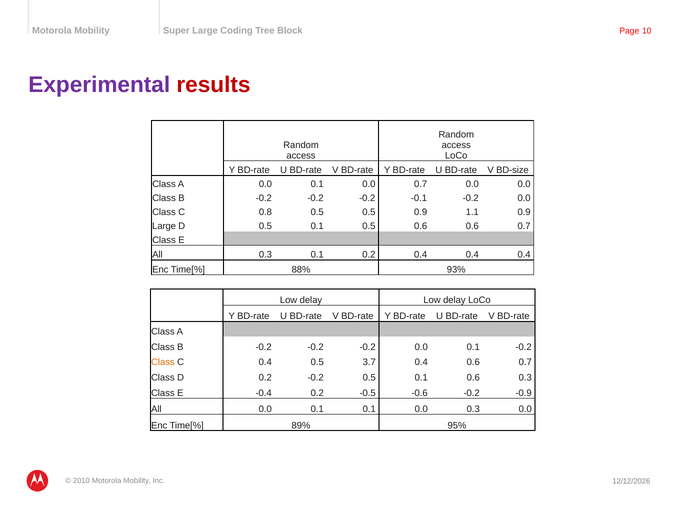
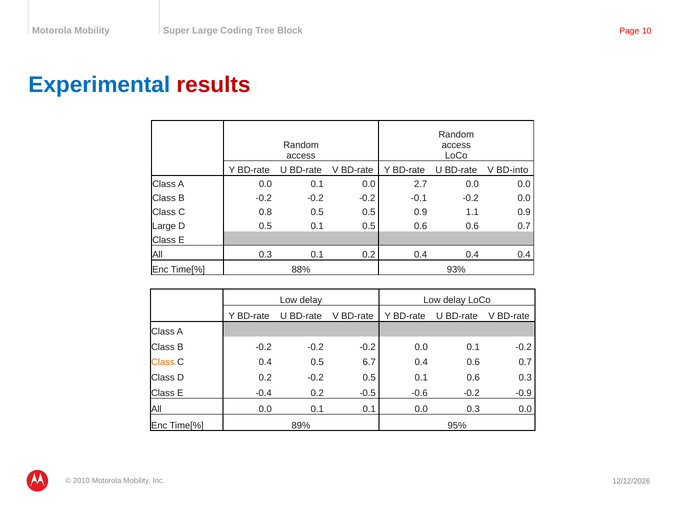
Experimental colour: purple -> blue
BD-size: BD-size -> BD-into
0.0 0.7: 0.7 -> 2.7
3.7: 3.7 -> 6.7
